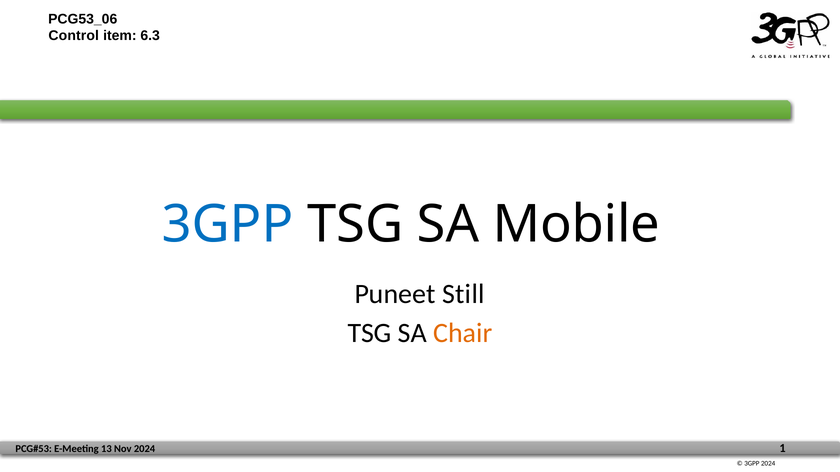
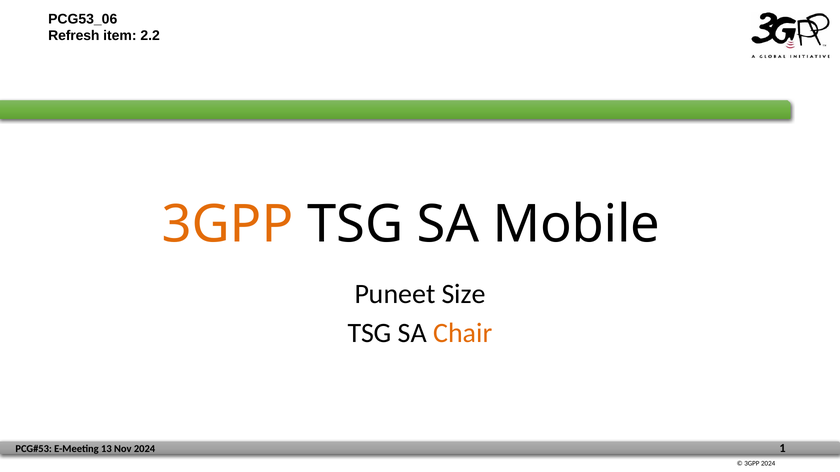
Control: Control -> Refresh
6.3: 6.3 -> 2.2
3GPP at (228, 225) colour: blue -> orange
Still: Still -> Size
